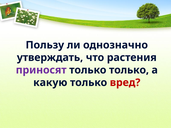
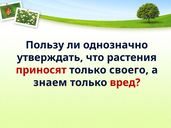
приносят colour: purple -> red
только только: только -> своего
какую: какую -> знаем
